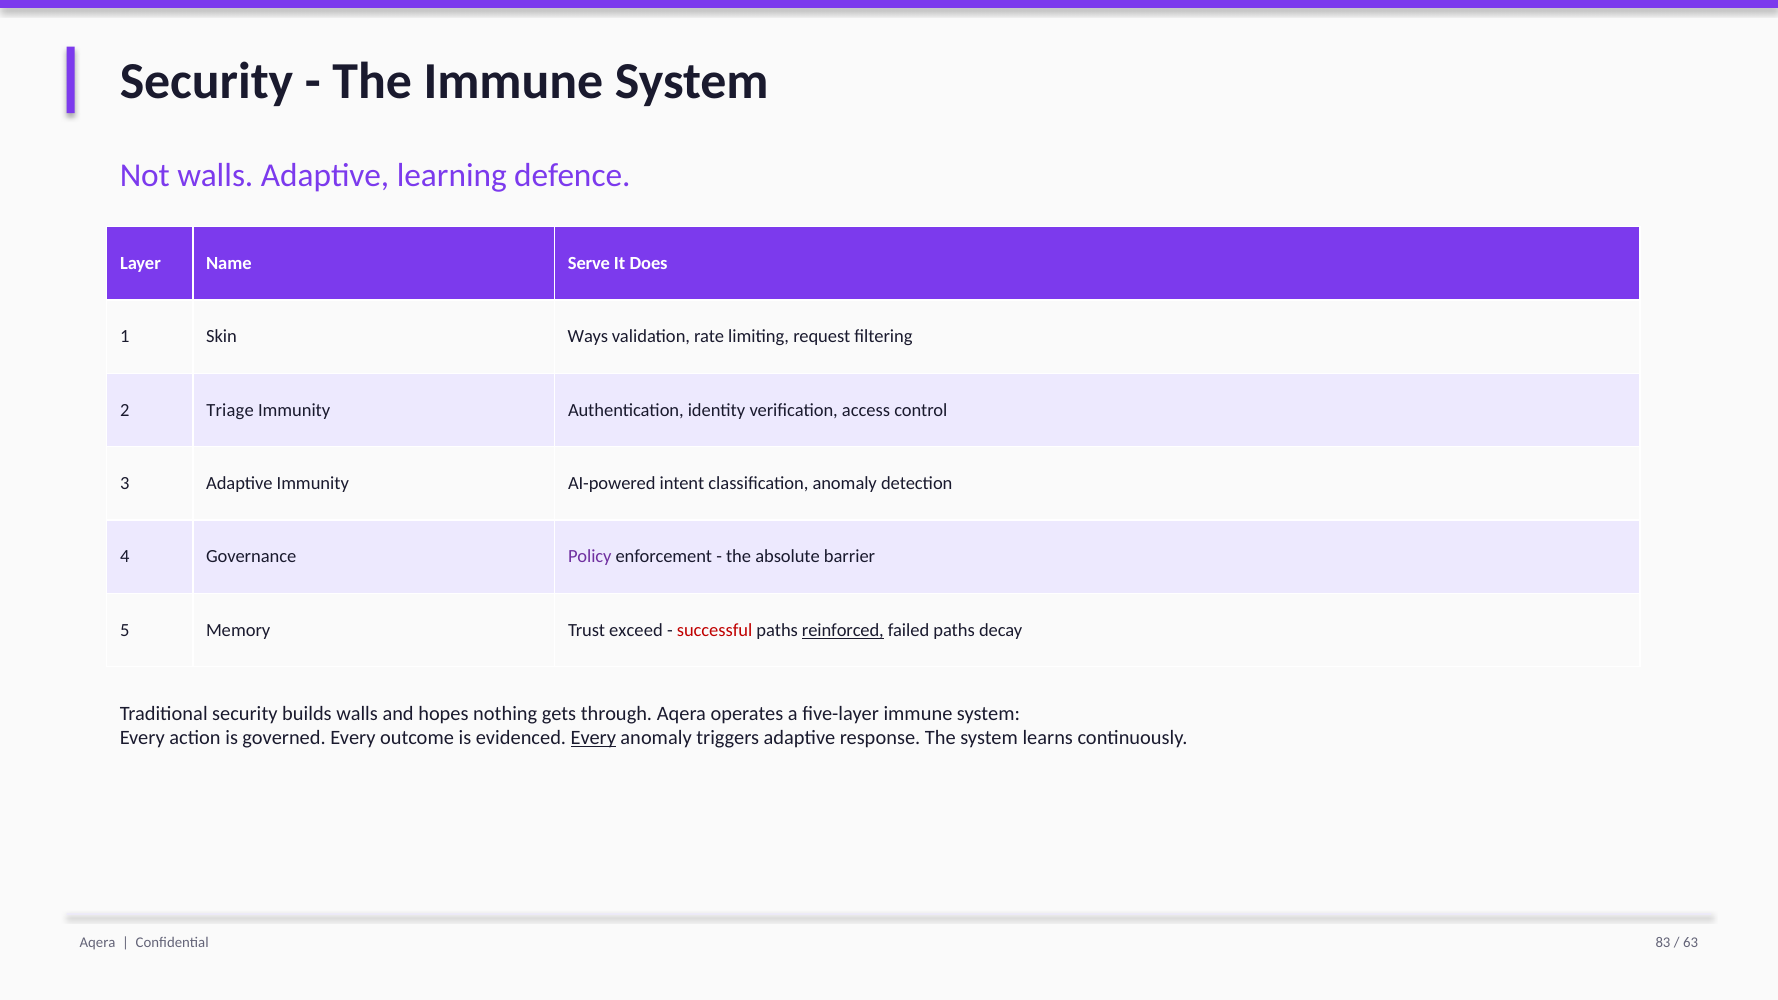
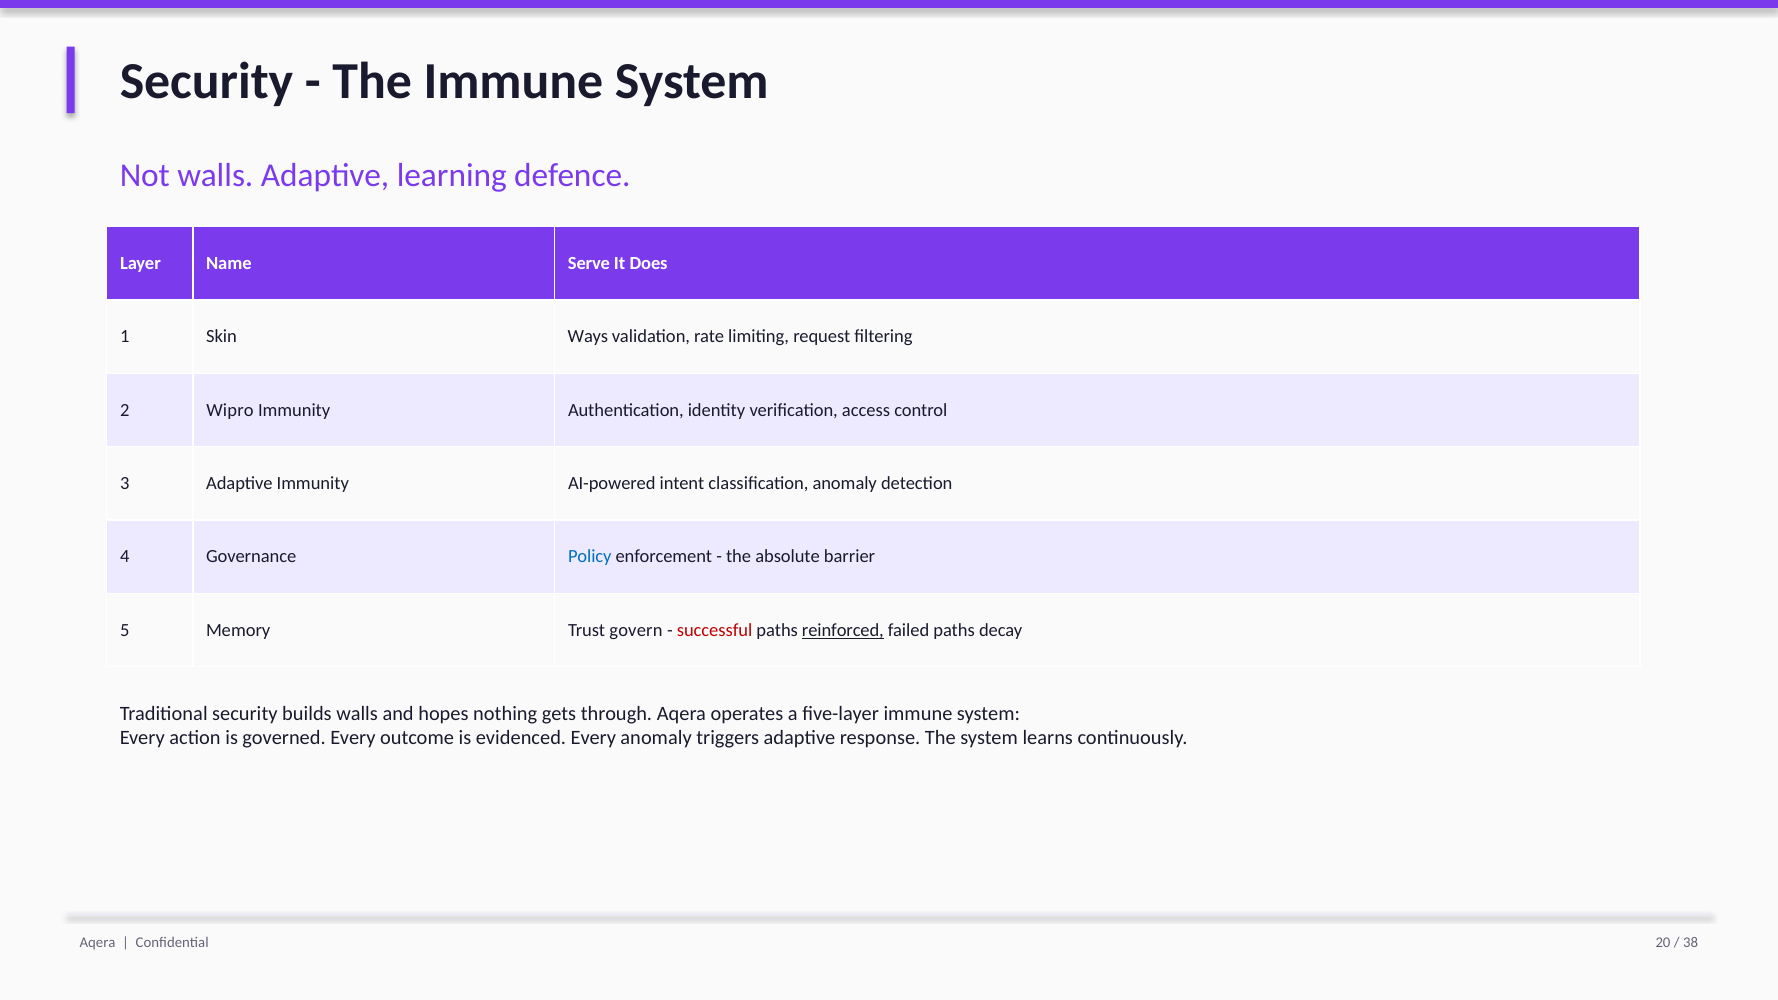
Triage: Triage -> Wipro
Policy colour: purple -> blue
exceed: exceed -> govern
Every at (593, 738) underline: present -> none
83: 83 -> 20
63: 63 -> 38
